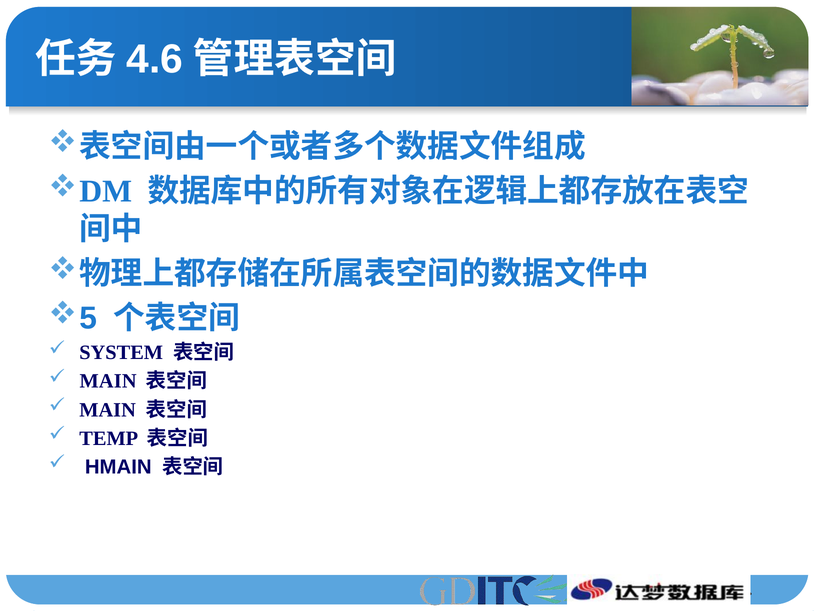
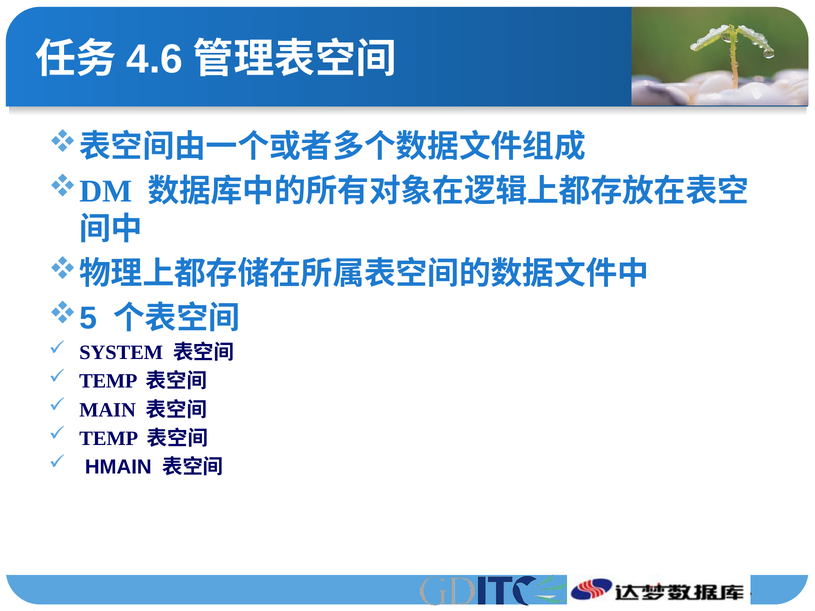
MAIN at (108, 381): MAIN -> TEMP
